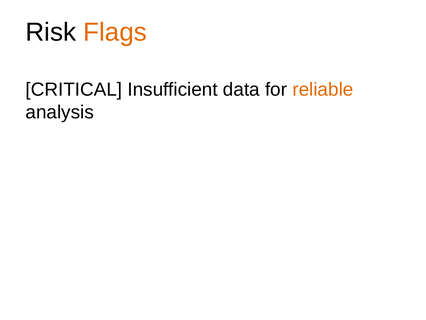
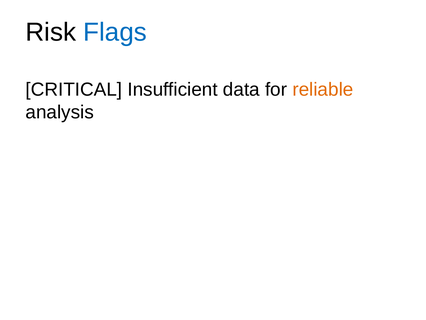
Flags colour: orange -> blue
